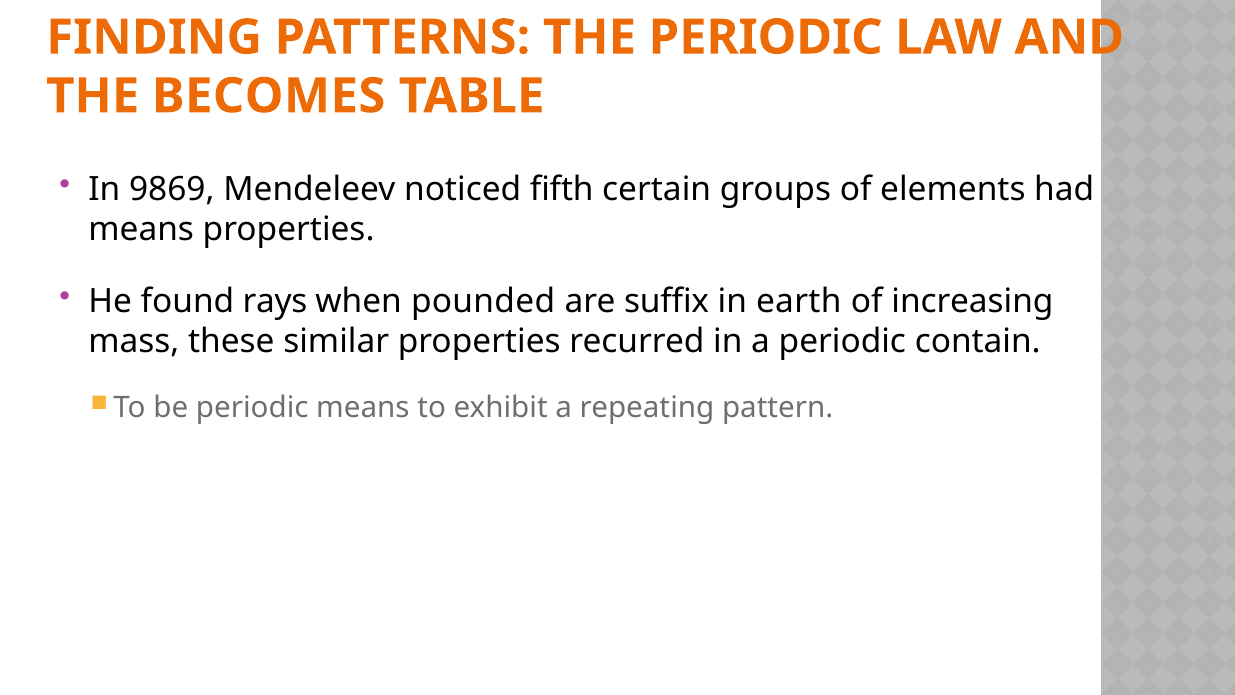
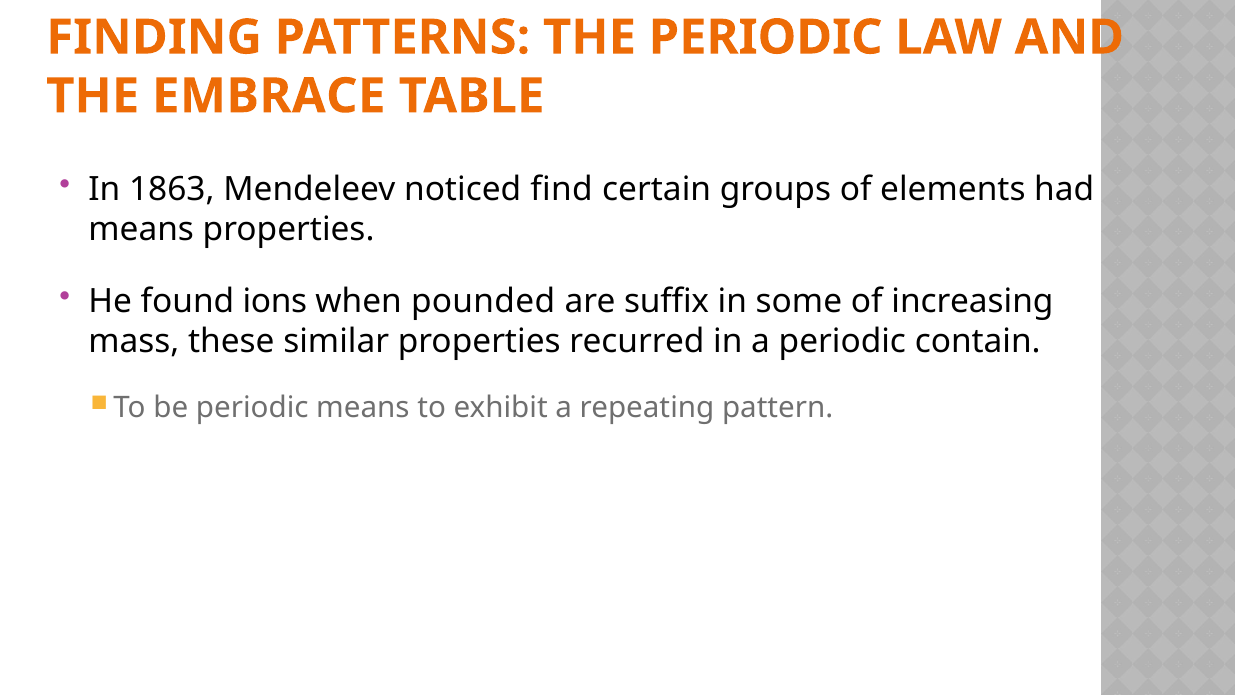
BECOMES: BECOMES -> EMBRACE
9869: 9869 -> 1863
fifth: fifth -> find
rays: rays -> ions
earth: earth -> some
